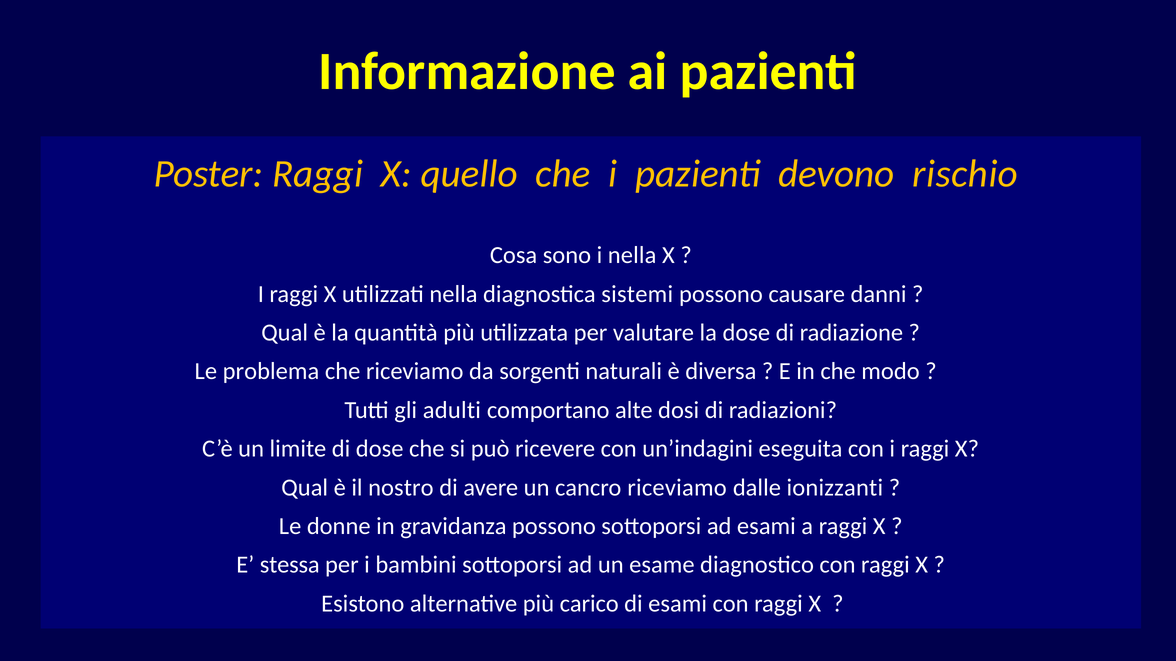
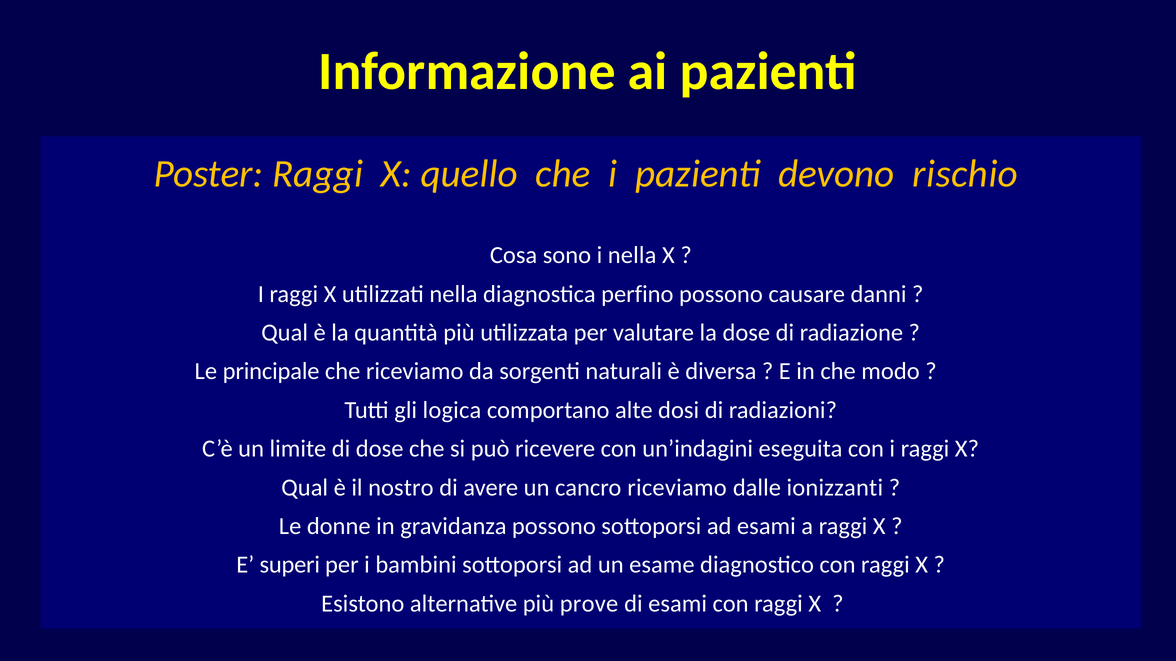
sistemi: sistemi -> perfino
problema: problema -> principale
adulti: adulti -> logica
stessa: stessa -> superi
carico: carico -> prove
